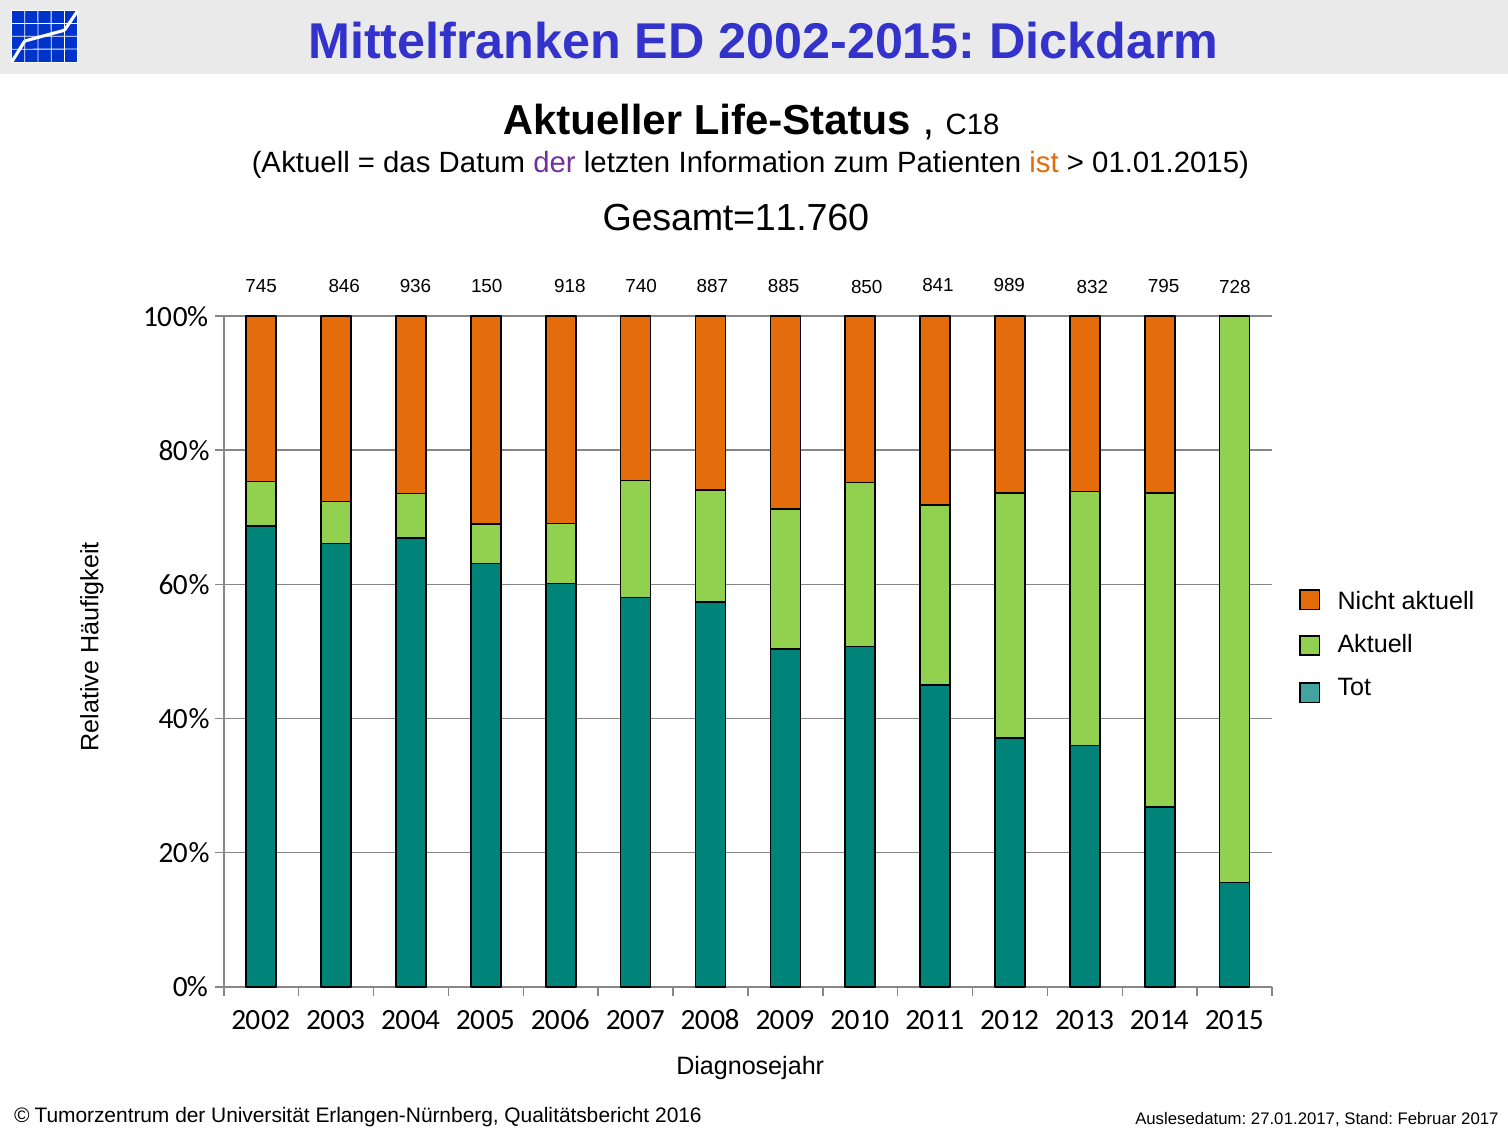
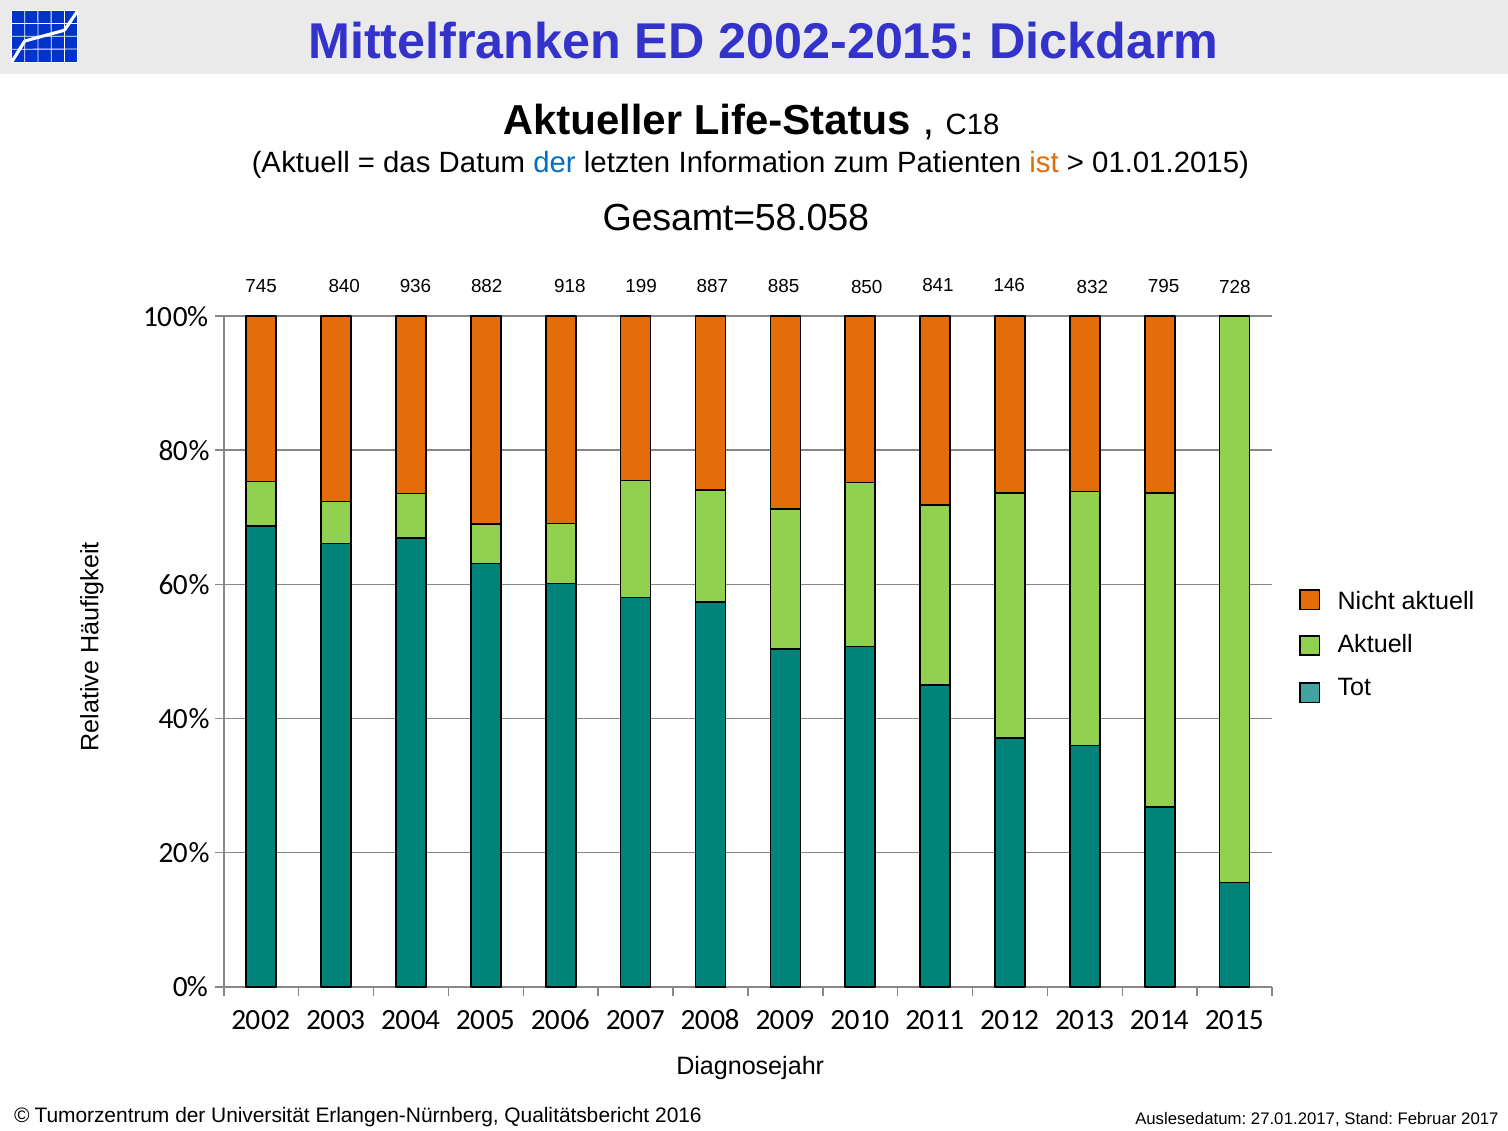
der at (554, 163) colour: purple -> blue
Gesamt=11.760: Gesamt=11.760 -> Gesamt=58.058
846: 846 -> 840
150: 150 -> 882
740: 740 -> 199
989: 989 -> 146
